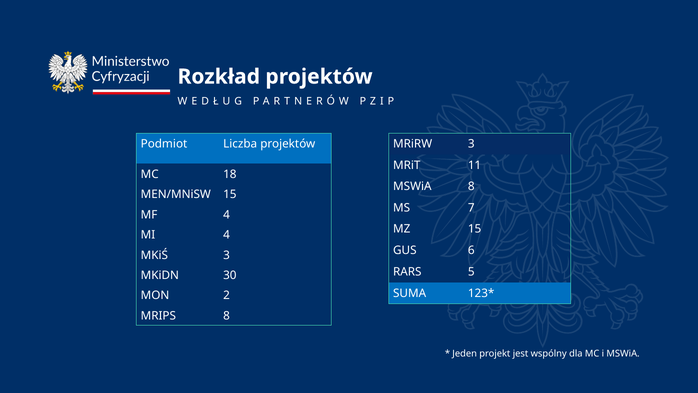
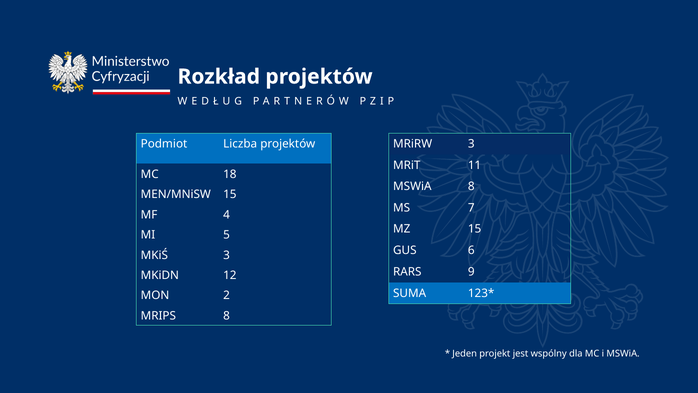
MI 4: 4 -> 5
5: 5 -> 9
30: 30 -> 12
